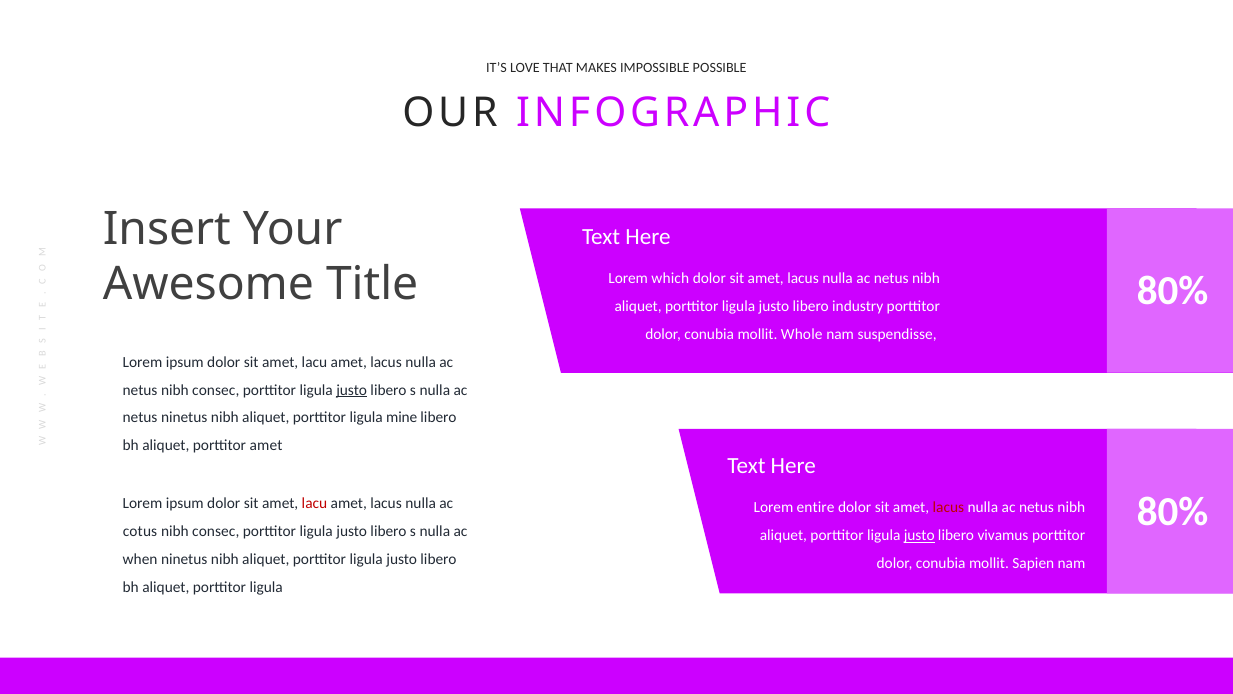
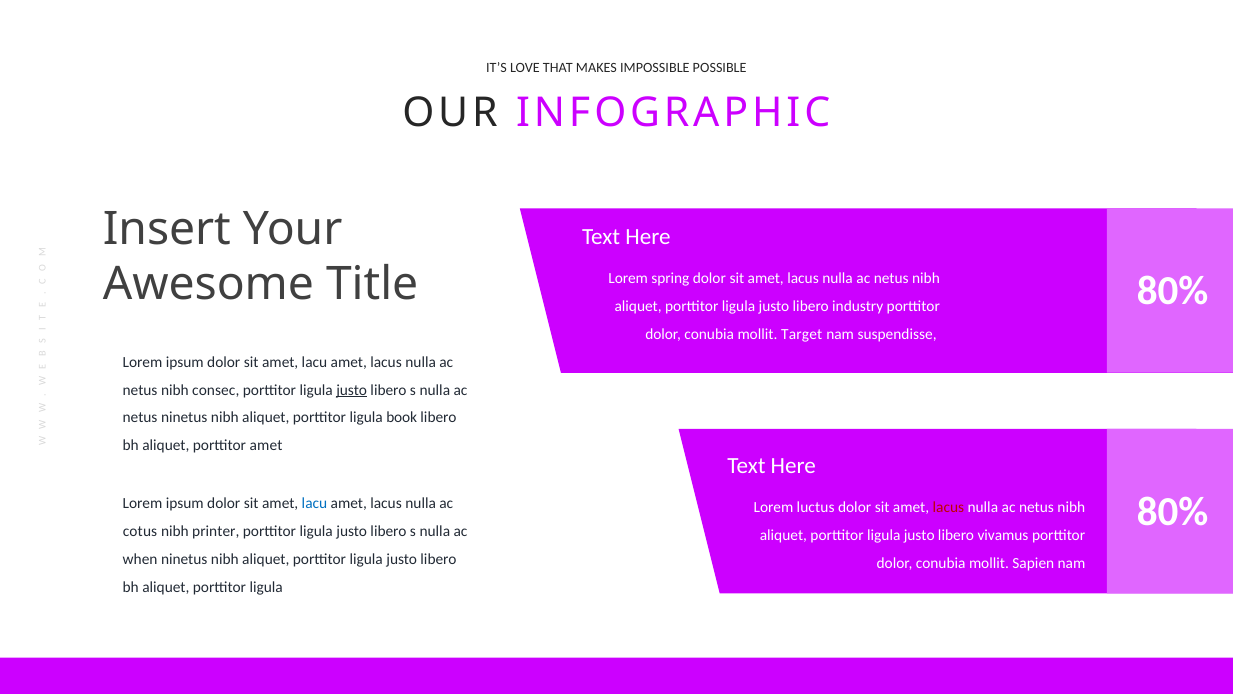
which: which -> spring
Whole: Whole -> Target
mine: mine -> book
lacu at (314, 504) colour: red -> blue
entire: entire -> luctus
consec at (216, 531): consec -> printer
justo at (919, 535) underline: present -> none
